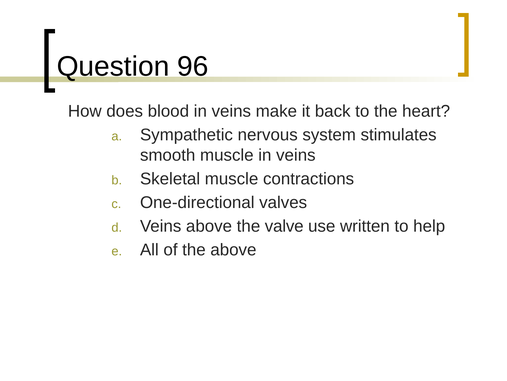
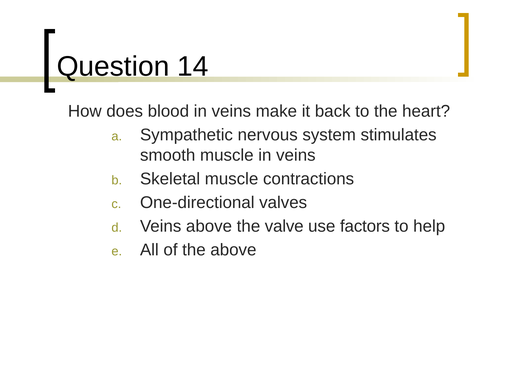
96: 96 -> 14
written: written -> factors
